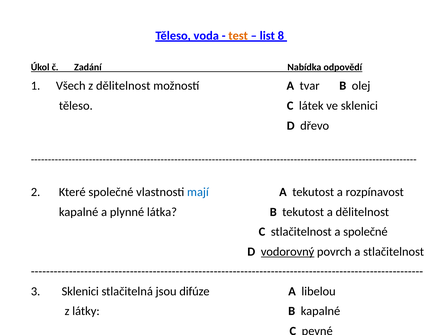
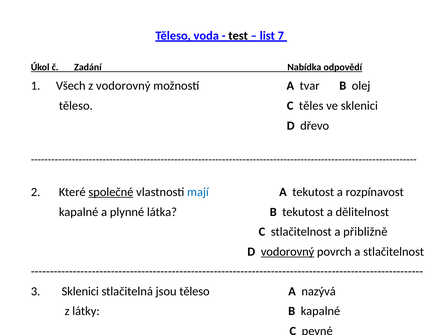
test colour: orange -> black
8: 8 -> 7
z dělitelnost: dělitelnost -> vodorovný
C látek: látek -> těles
společné at (111, 192) underline: none -> present
a společné: společné -> přibližně
jsou difúze: difúze -> těleso
libelou: libelou -> nazývá
